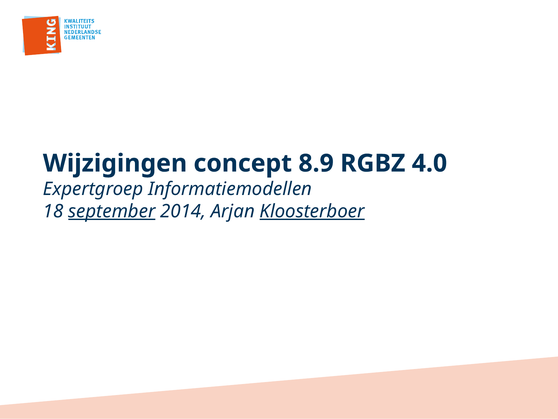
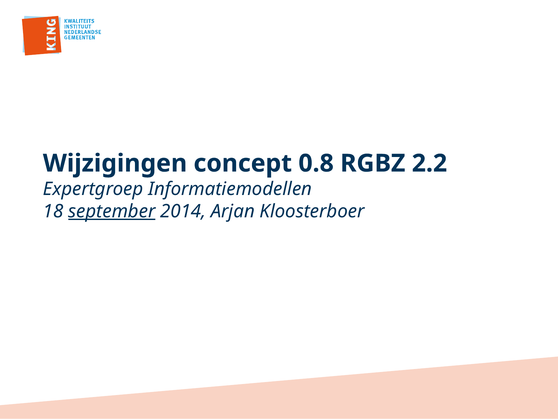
8.9: 8.9 -> 0.8
4.0: 4.0 -> 2.2
Kloosterboer underline: present -> none
